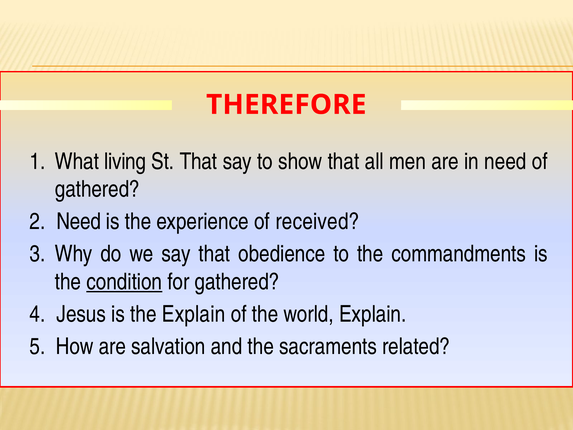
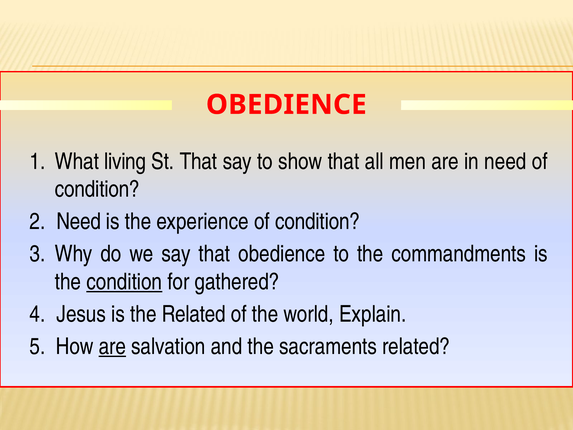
THEREFORE at (286, 105): THEREFORE -> OBEDIENCE
gathered at (97, 189): gathered -> condition
experience of received: received -> condition
the Explain: Explain -> Related
are at (112, 346) underline: none -> present
